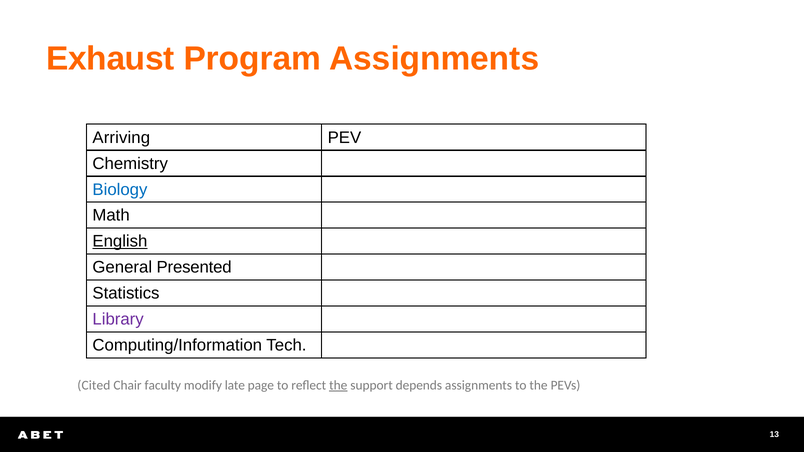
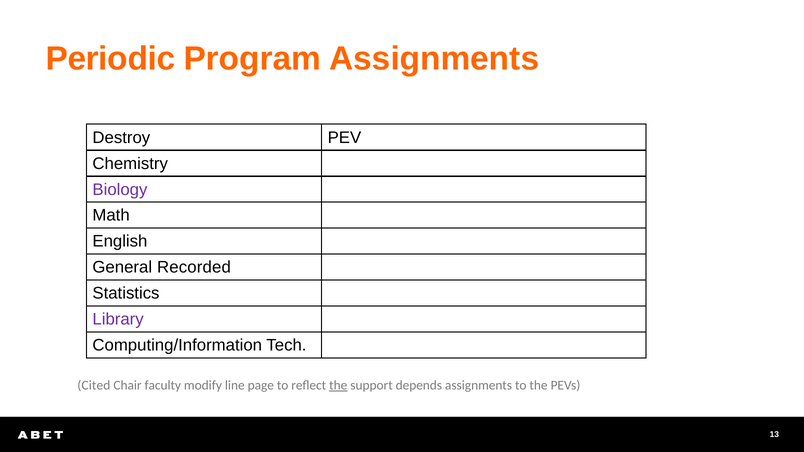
Exhaust: Exhaust -> Periodic
Arriving: Arriving -> Destroy
Biology colour: blue -> purple
English underline: present -> none
Presented: Presented -> Recorded
late: late -> line
